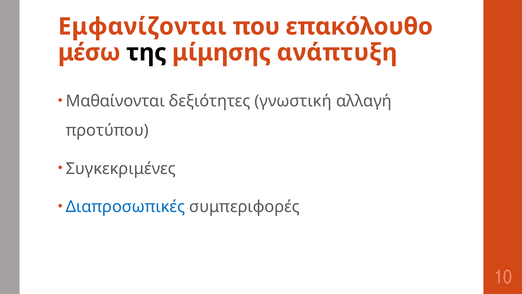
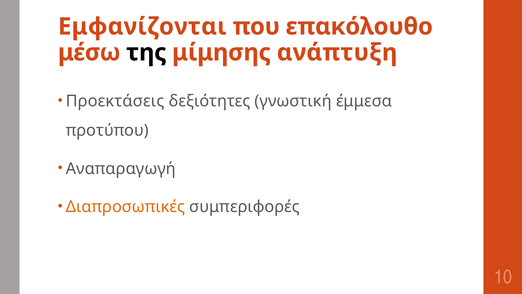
Μαθαίνονται: Μαθαίνονται -> Προεκτάσεις
αλλαγή: αλλαγή -> έμμεσα
Συγκεκριμένες: Συγκεκριμένες -> Αναπαραγωγή
Διαπροσωπικές colour: blue -> orange
